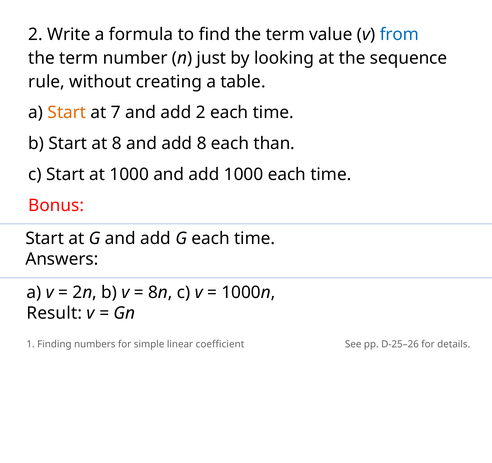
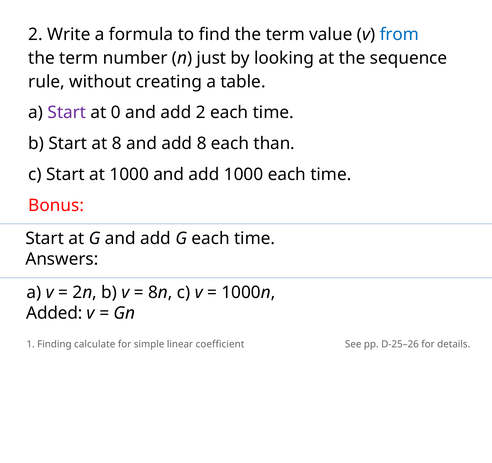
Start at (67, 113) colour: orange -> purple
7: 7 -> 0
Result: Result -> Added
numbers: numbers -> calculate
